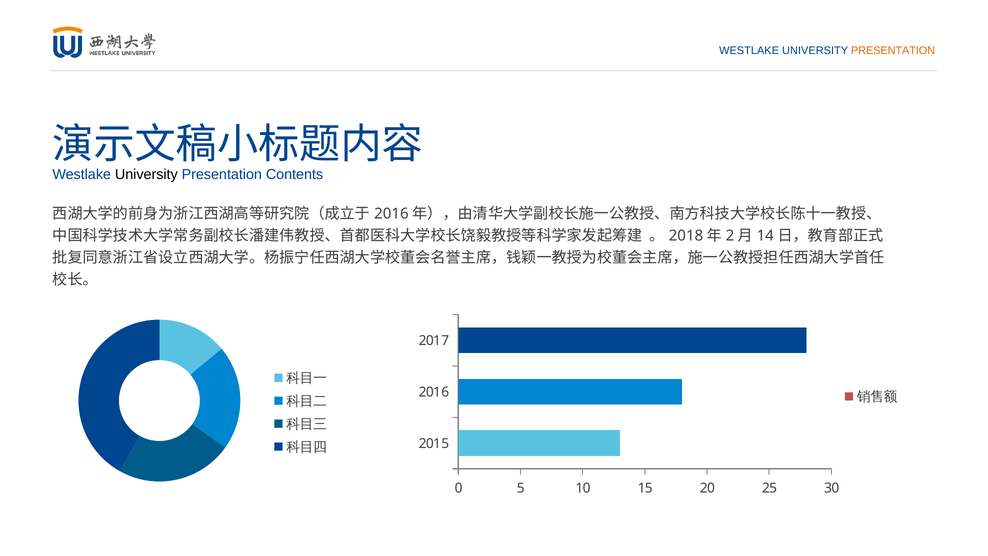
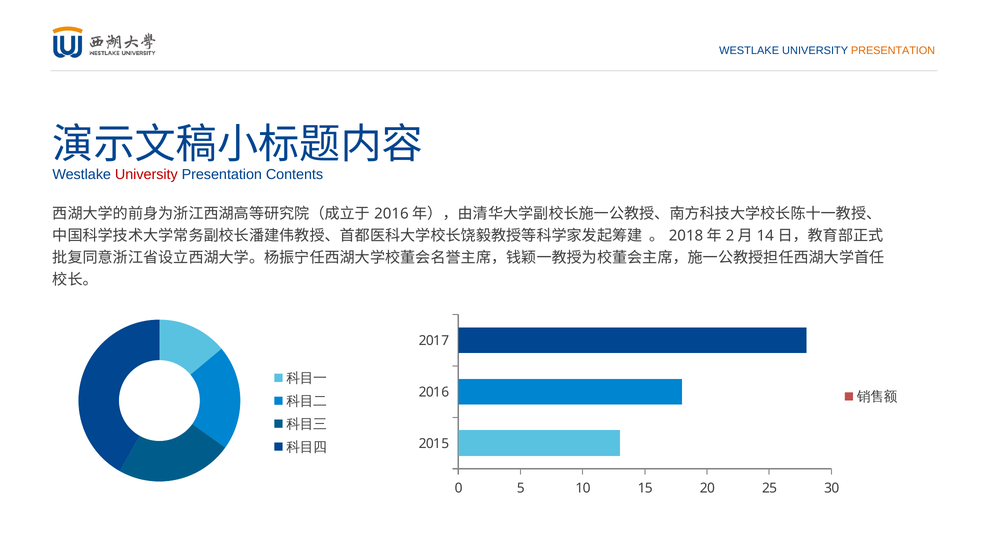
University at (146, 174) colour: black -> red
